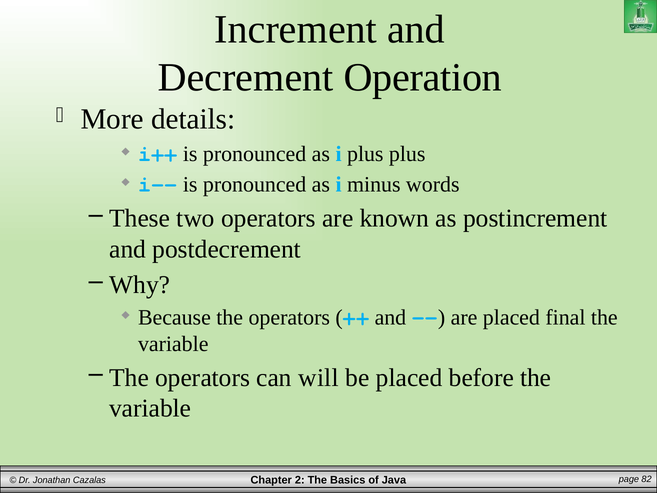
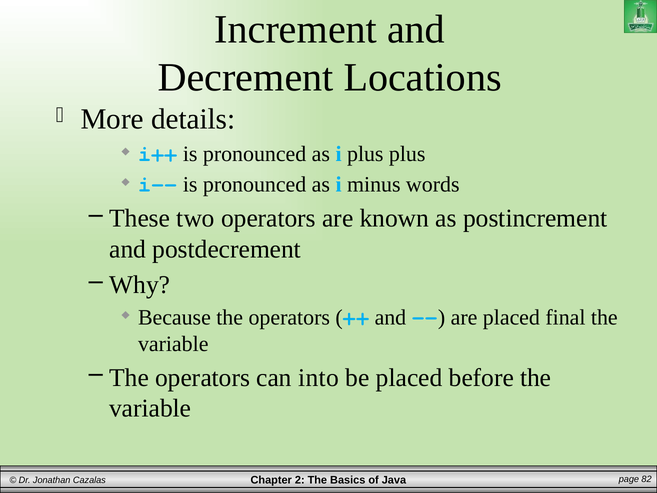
Operation: Operation -> Locations
will: will -> into
